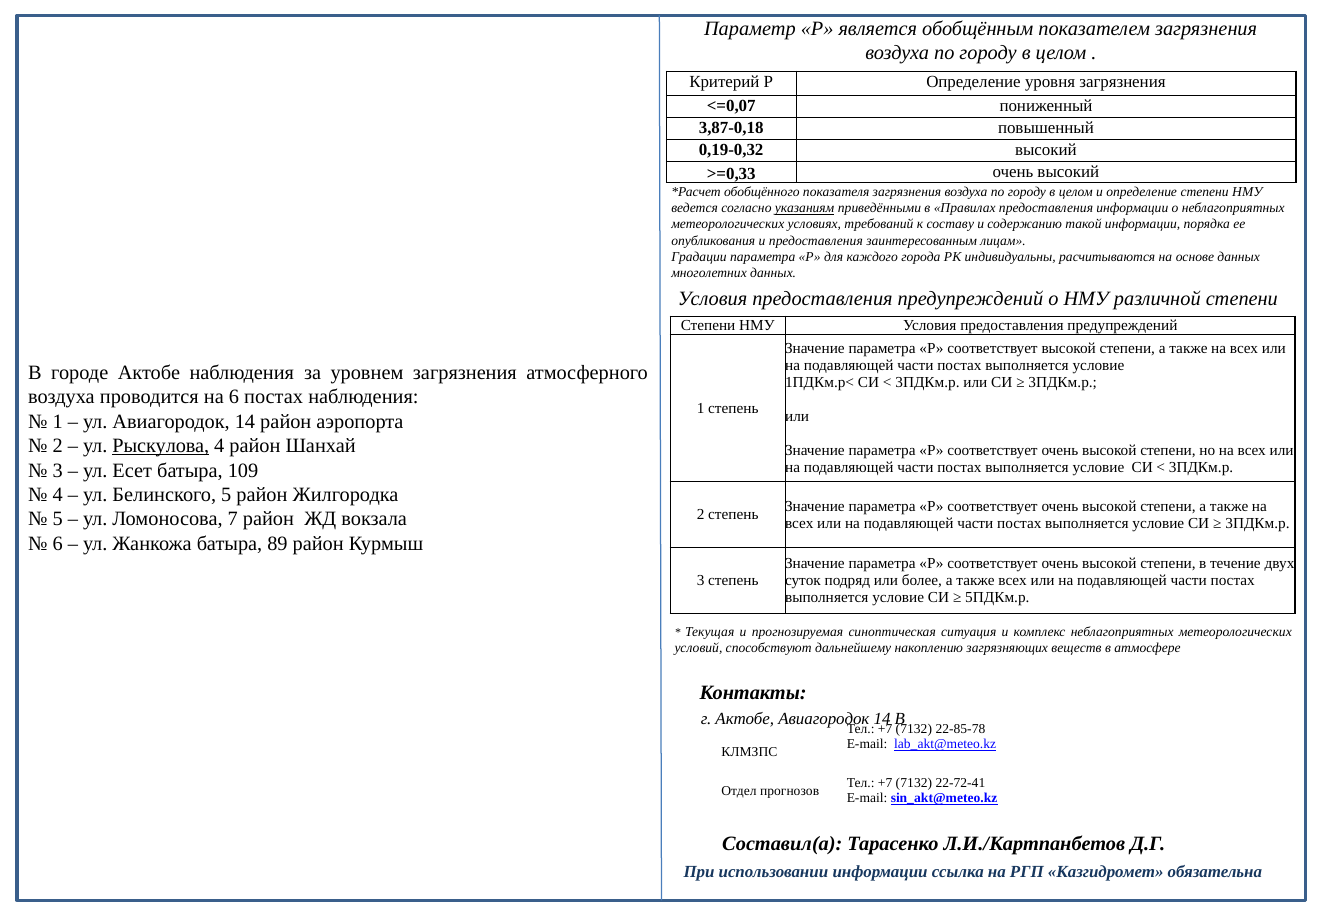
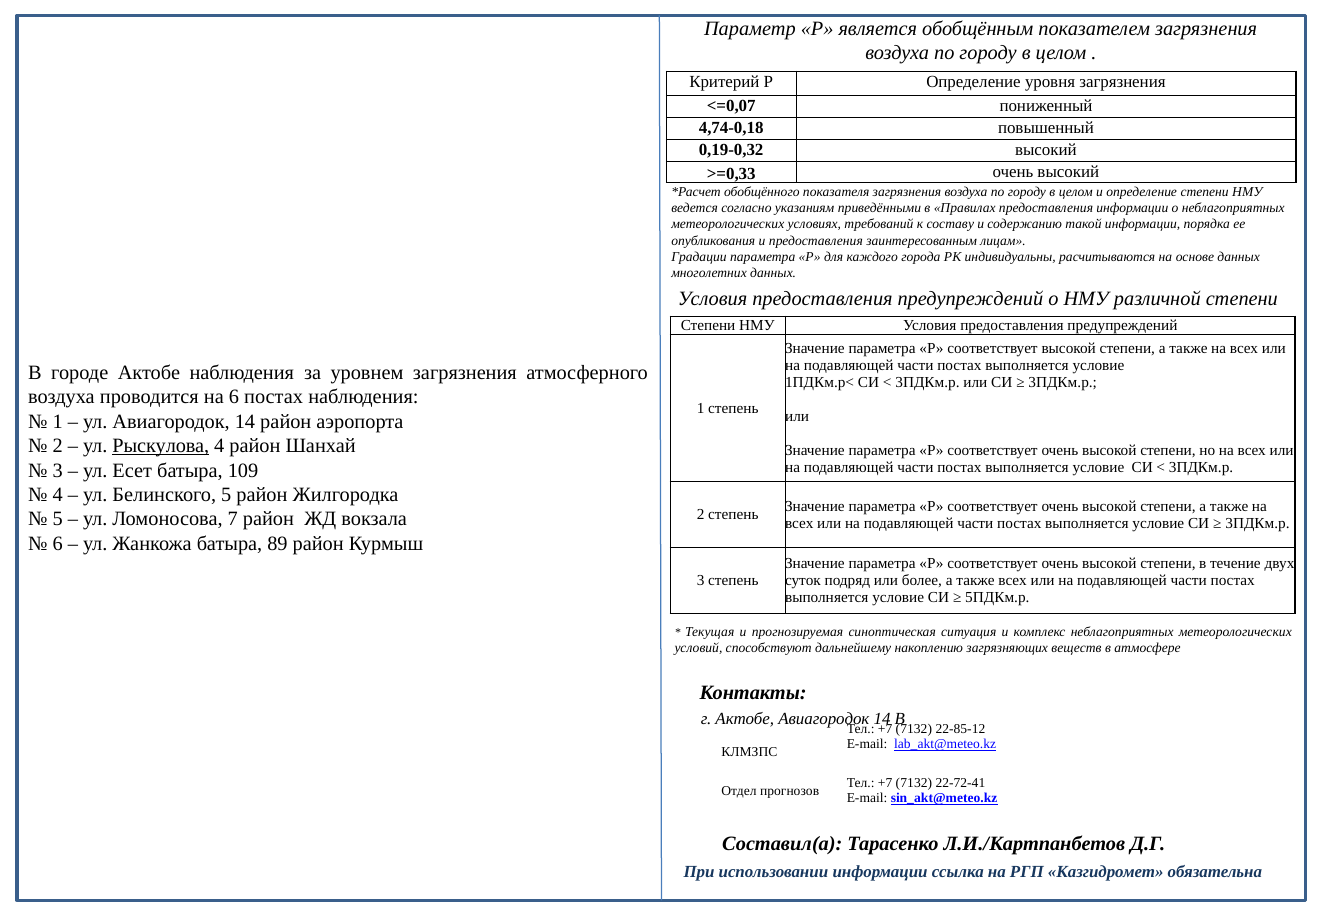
3,87-0,18: 3,87-0,18 -> 4,74-0,18
указаниям underline: present -> none
22-85-78: 22-85-78 -> 22-85-12
